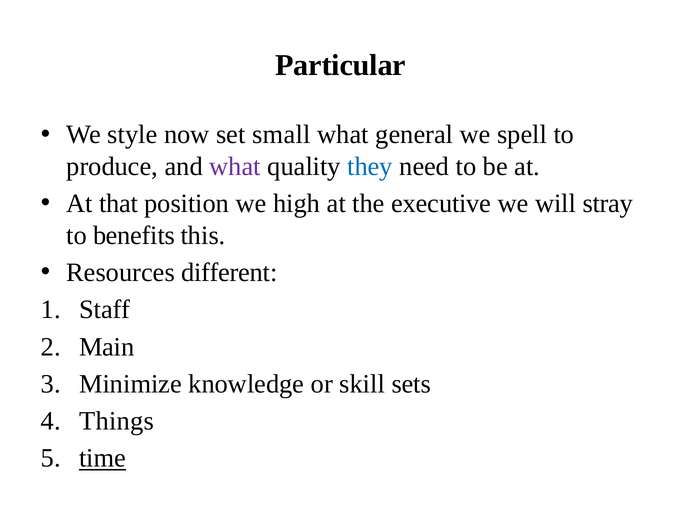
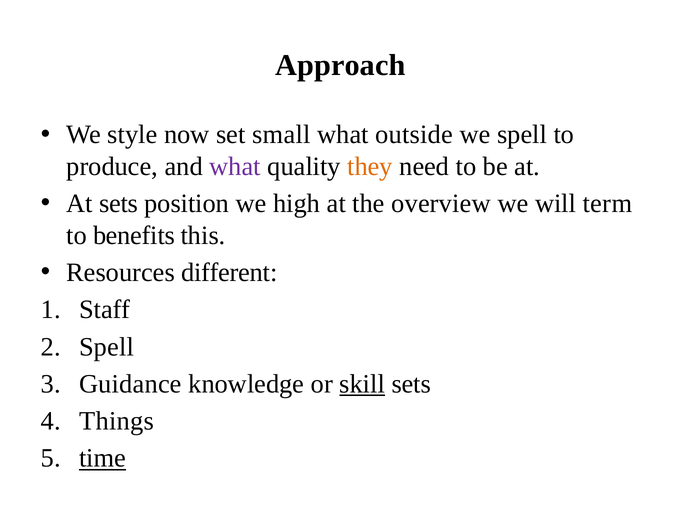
Particular: Particular -> Approach
general: general -> outside
they colour: blue -> orange
At that: that -> sets
executive: executive -> overview
stray: stray -> term
Main at (107, 347): Main -> Spell
Minimize: Minimize -> Guidance
skill underline: none -> present
